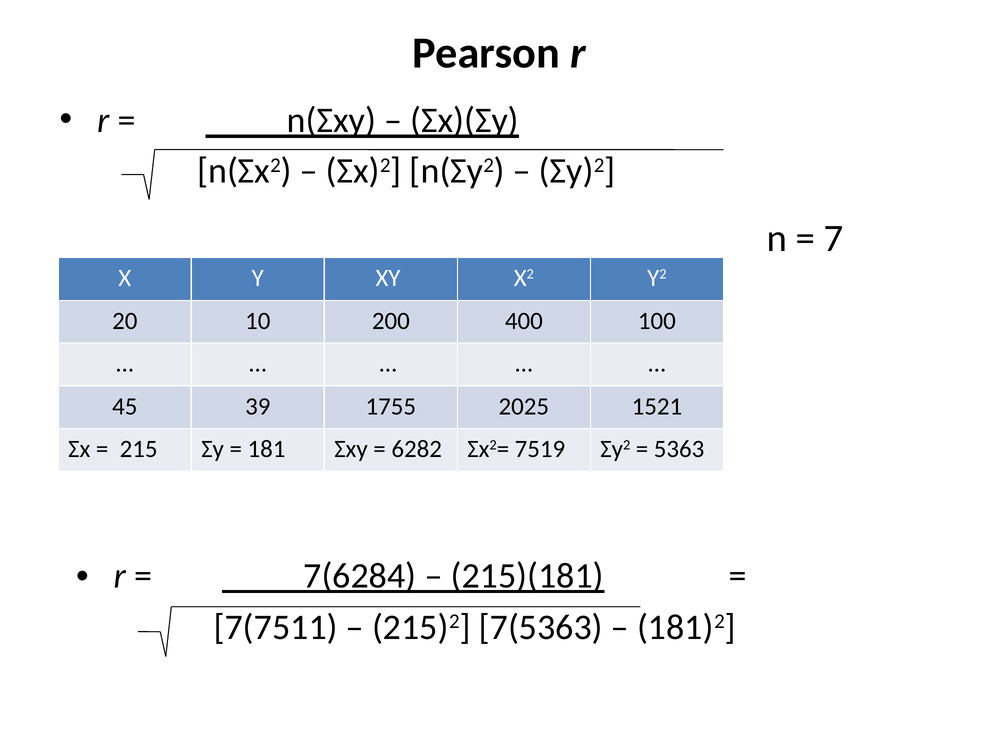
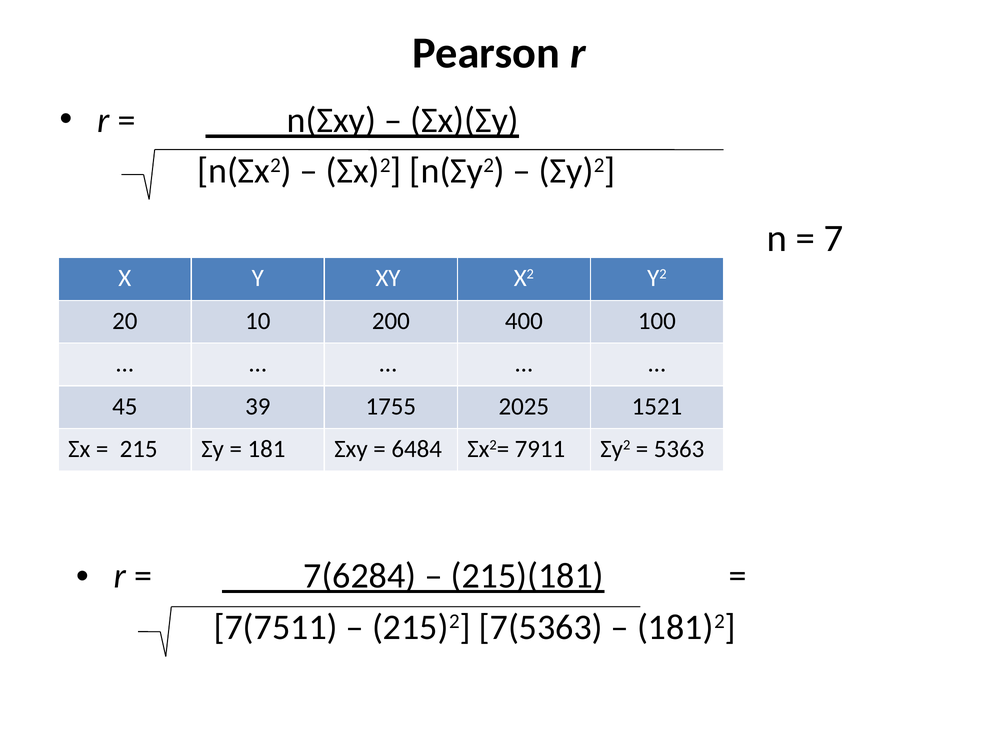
6282: 6282 -> 6484
7519: 7519 -> 7911
